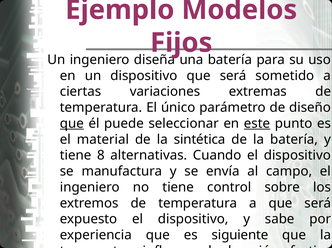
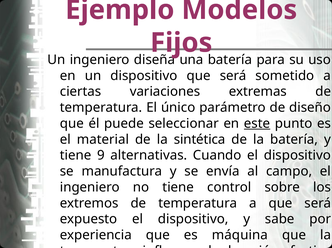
que at (72, 124) underline: present -> none
8: 8 -> 9
siguiente: siguiente -> máquina
